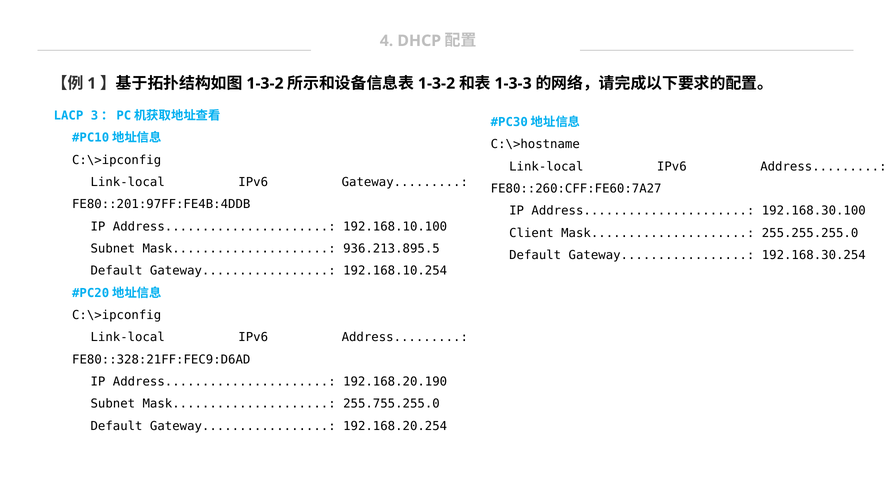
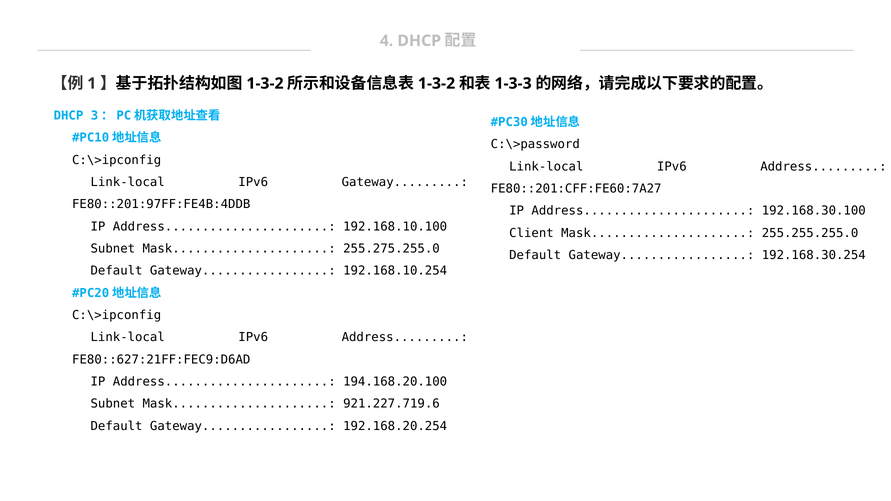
LACP at (68, 116): LACP -> DHCP
C:\>hostname: C:\>hostname -> C:\>password
FE80::260:CFF:FE60:7A27: FE80::260:CFF:FE60:7A27 -> FE80::201:CFF:FE60:7A27
936.213.895.5: 936.213.895.5 -> 255.275.255.0
FE80::328:21FF:FEC9:D6AD: FE80::328:21FF:FEC9:D6AD -> FE80::627:21FF:FEC9:D6AD
192.168.20.190: 192.168.20.190 -> 194.168.20.100
255.755.255.0: 255.755.255.0 -> 921.227.719.6
